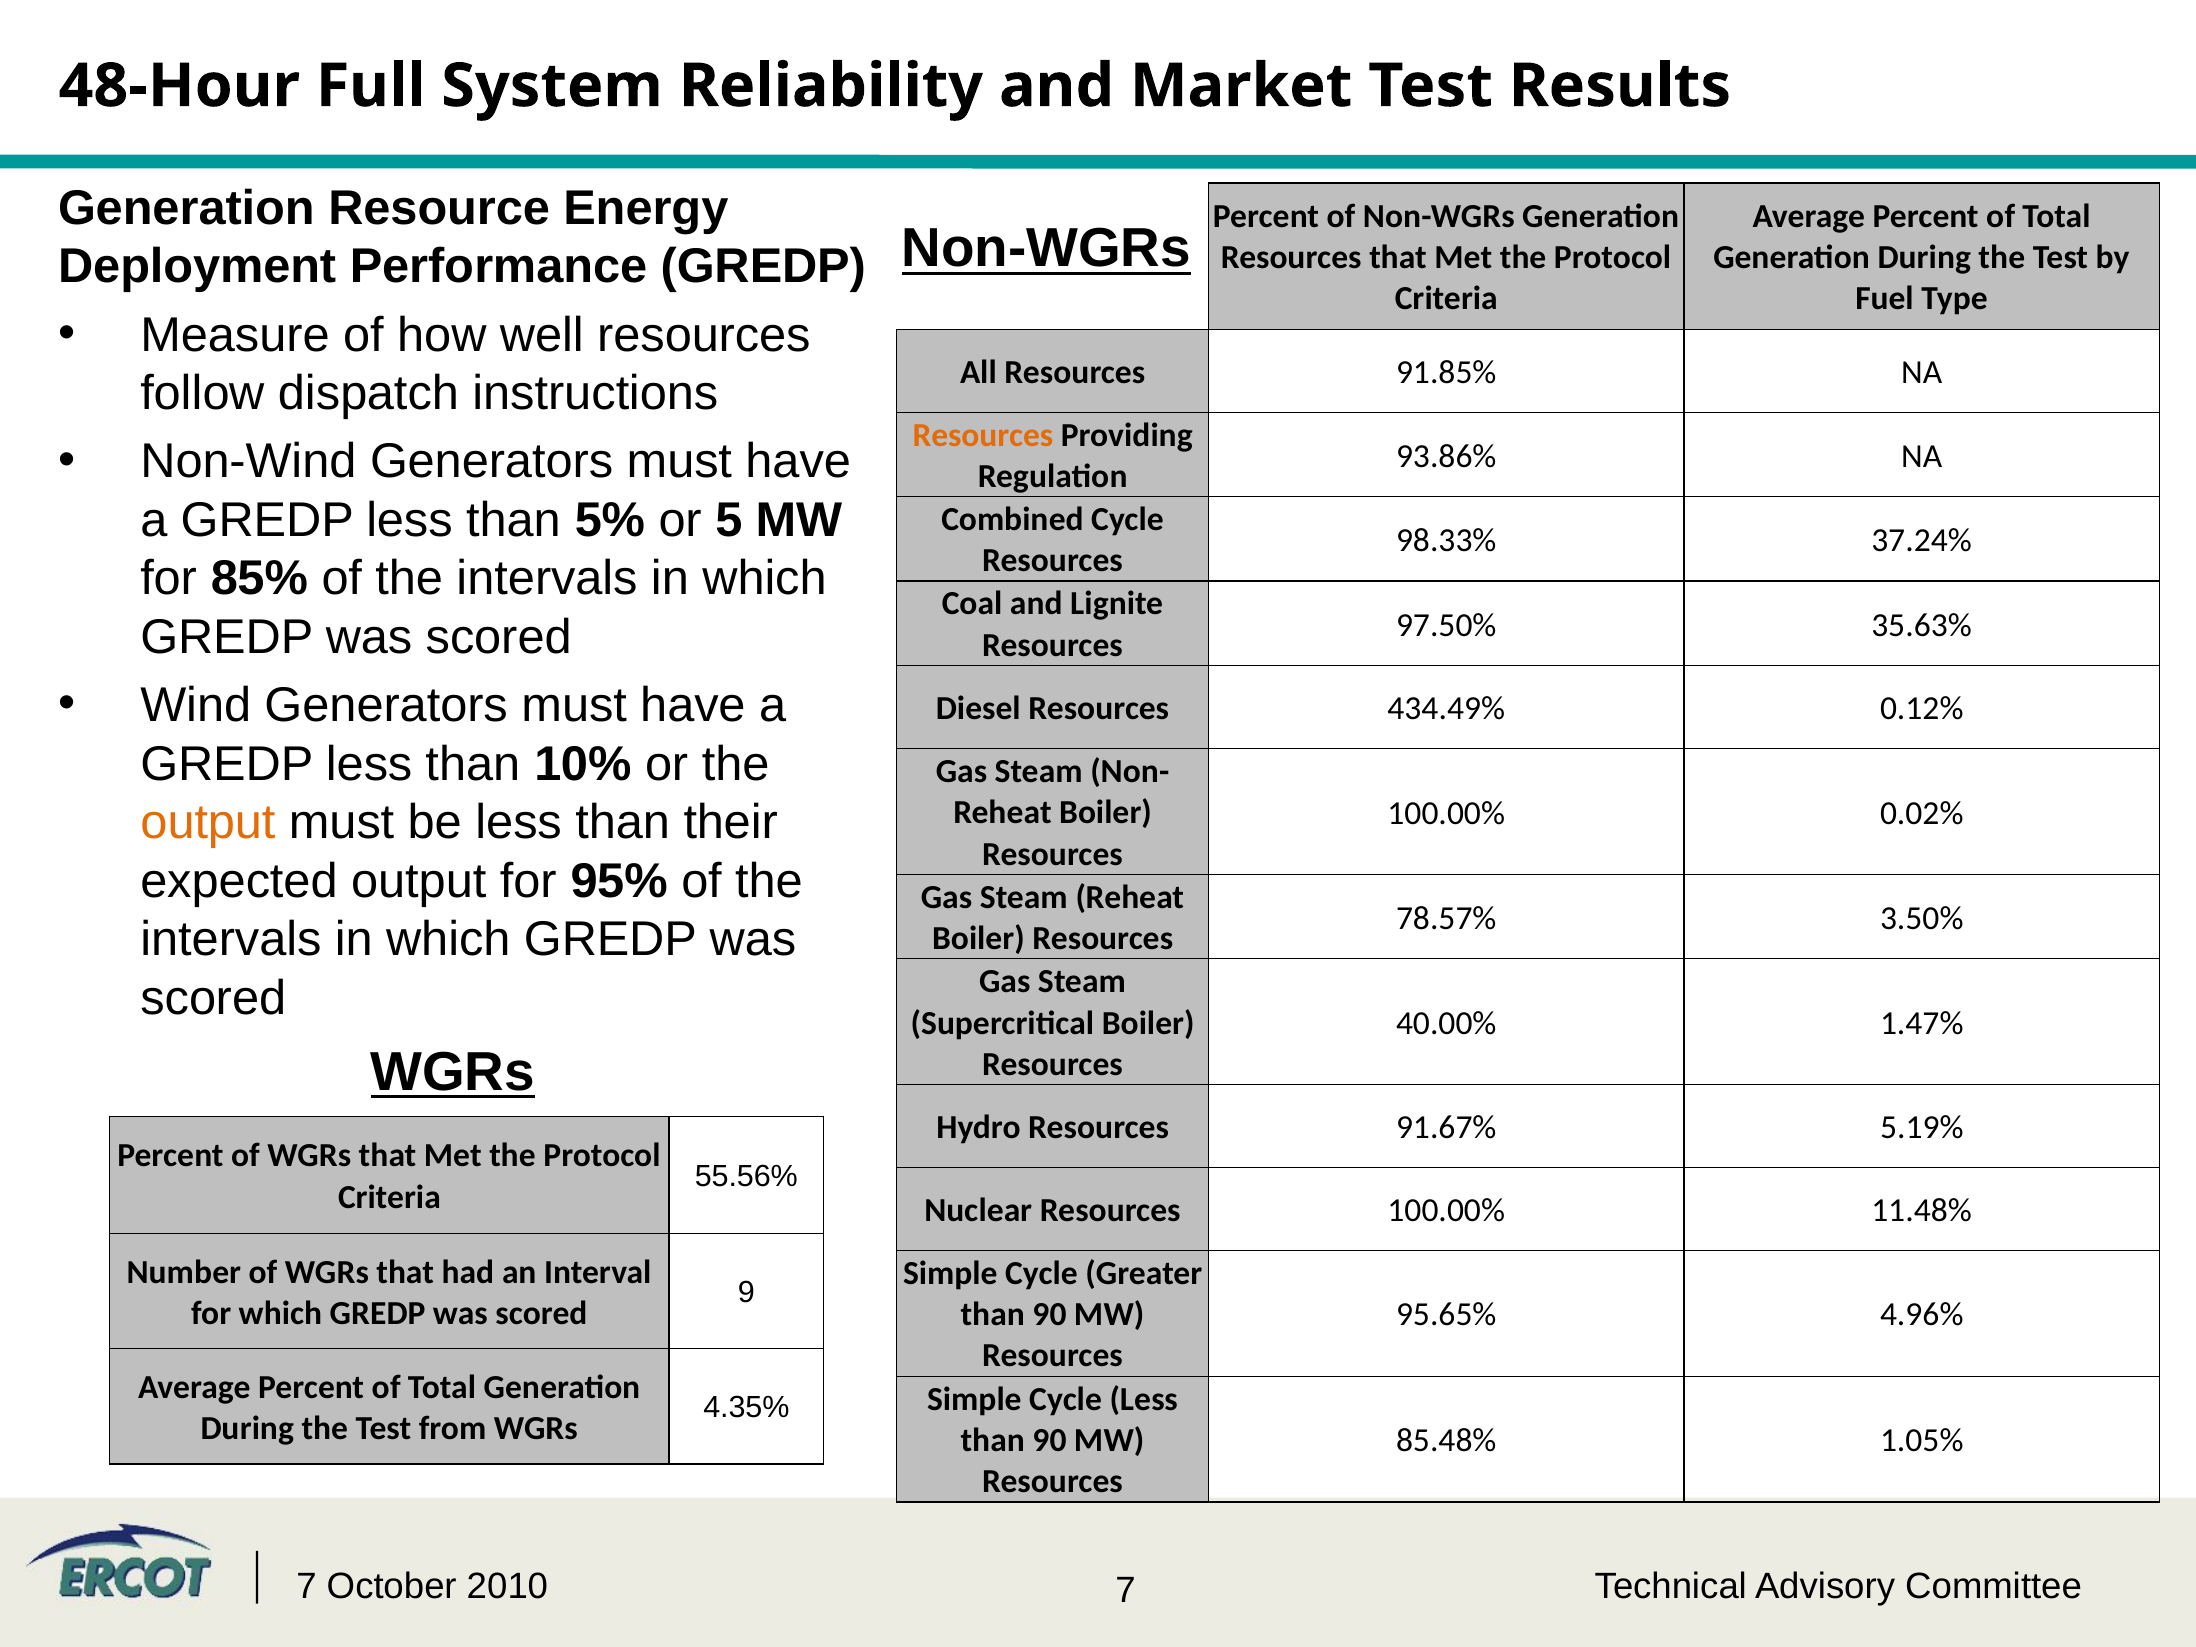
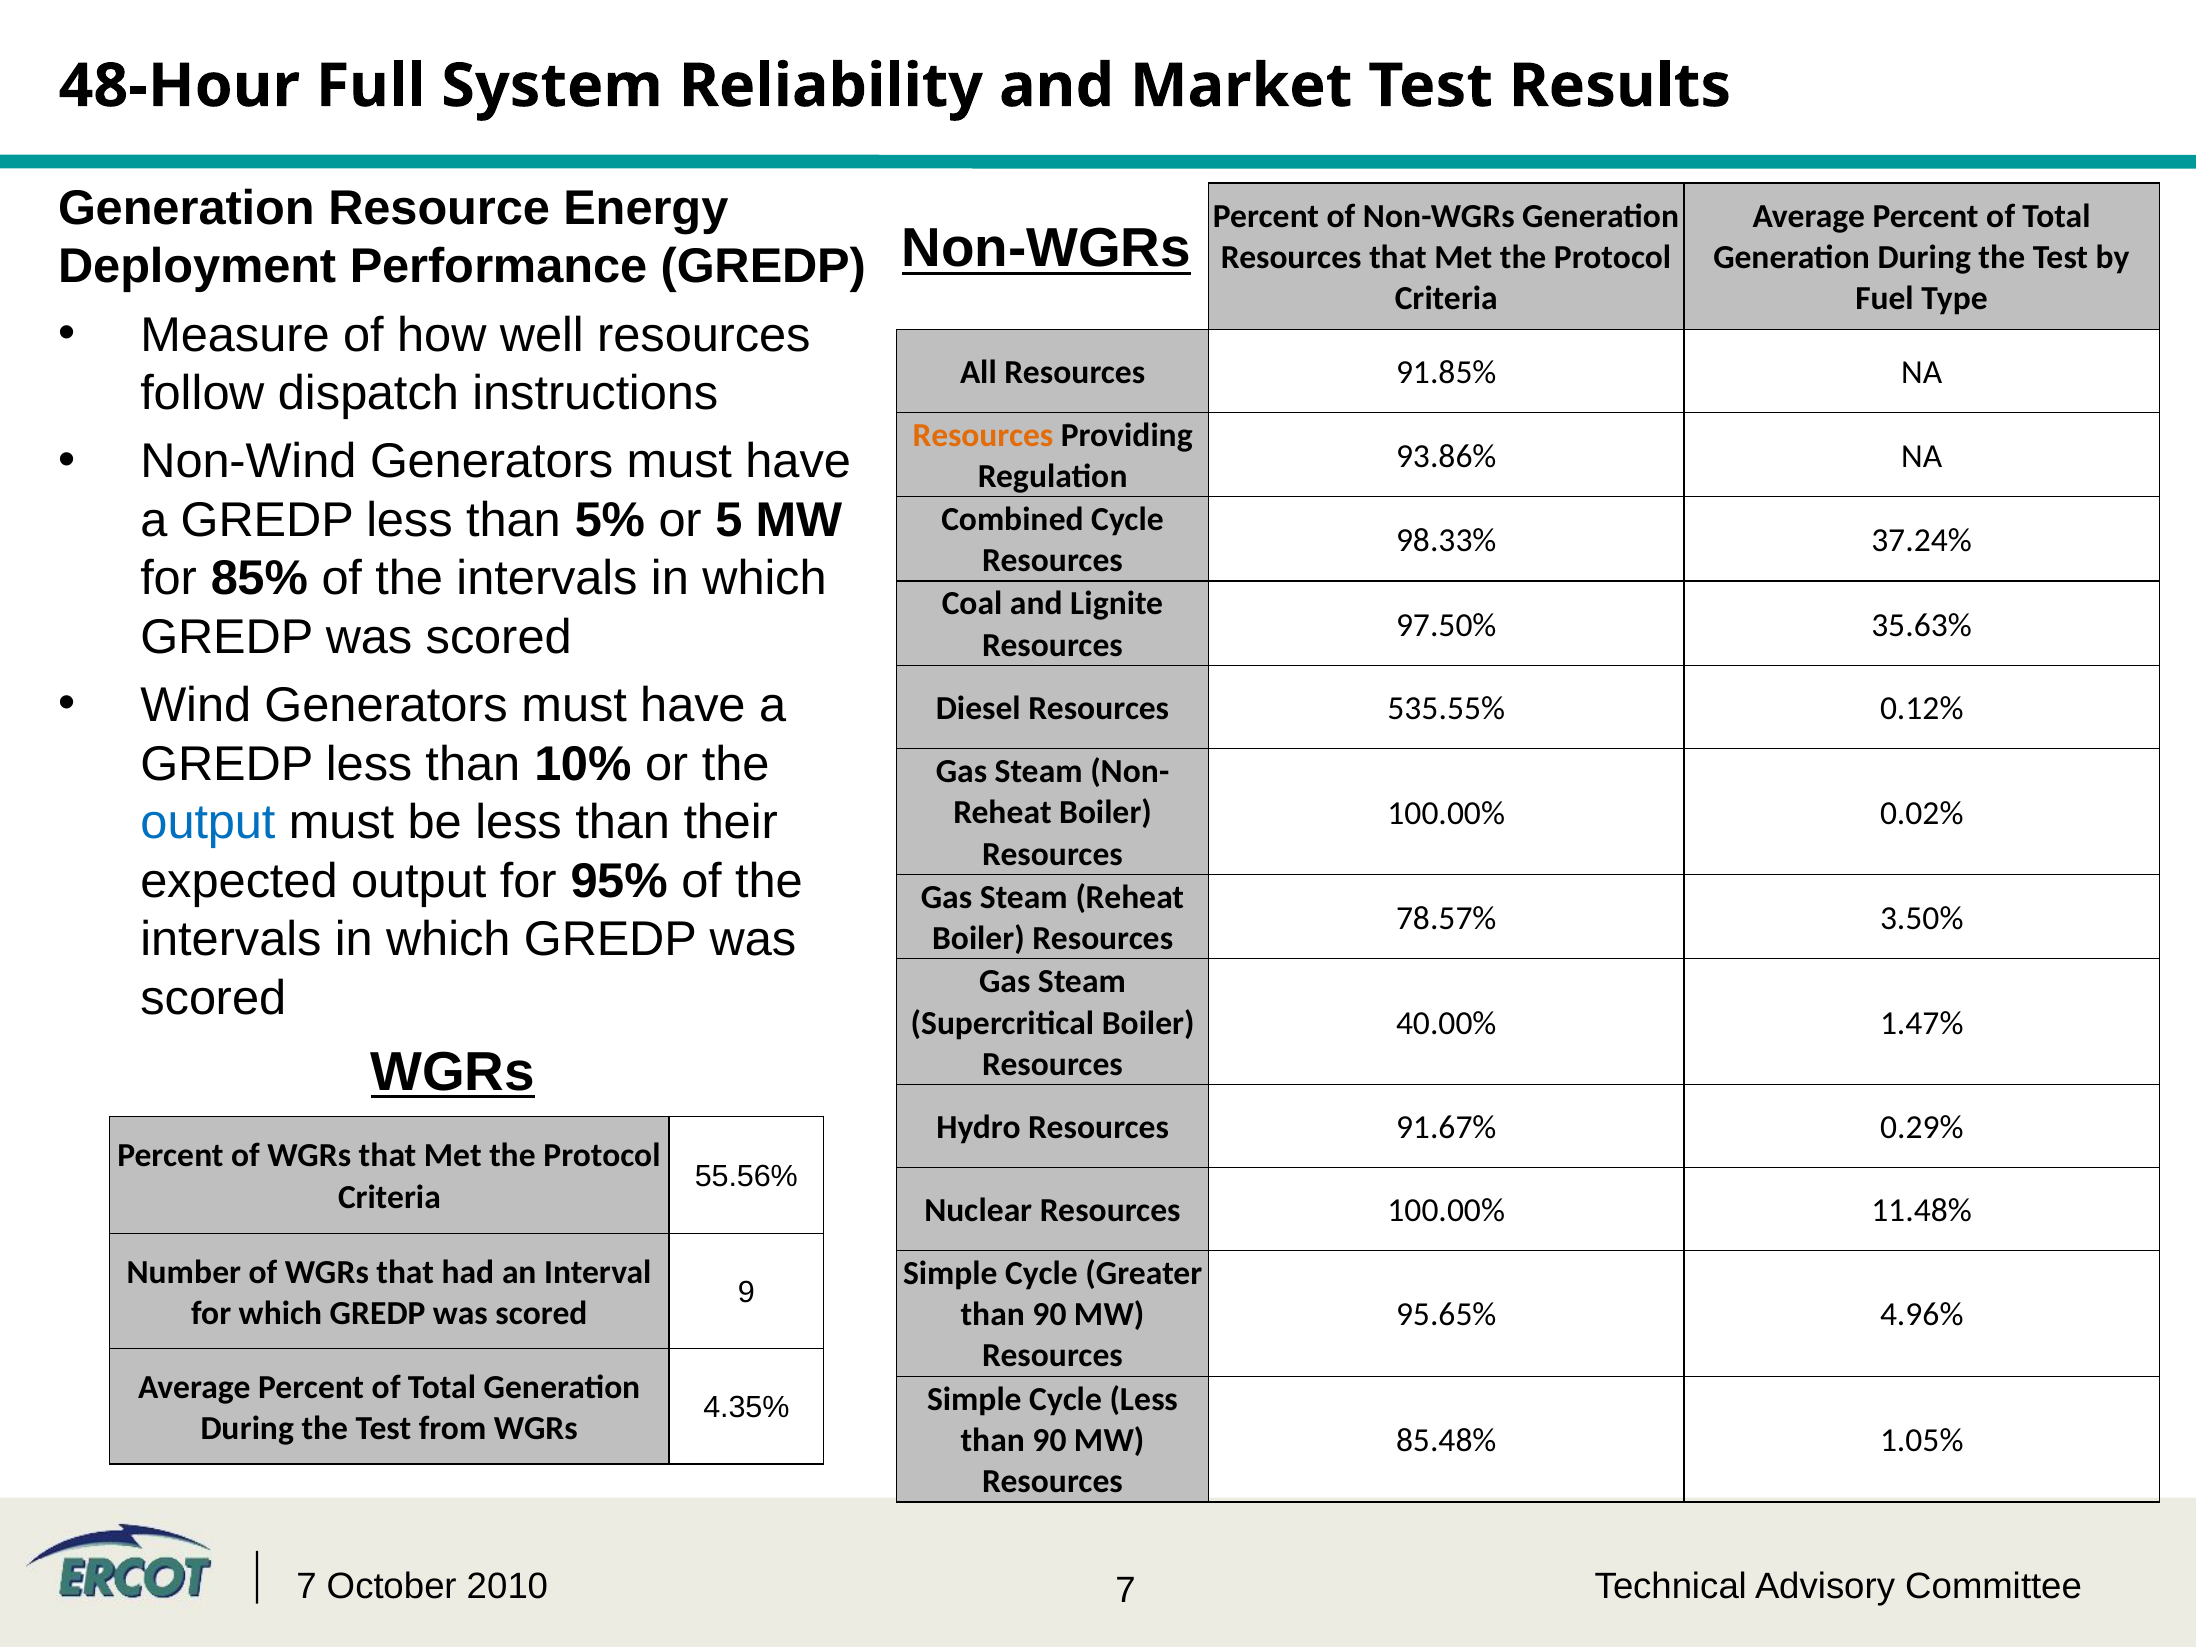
434.49%: 434.49% -> 535.55%
output at (208, 823) colour: orange -> blue
5.19%: 5.19% -> 0.29%
